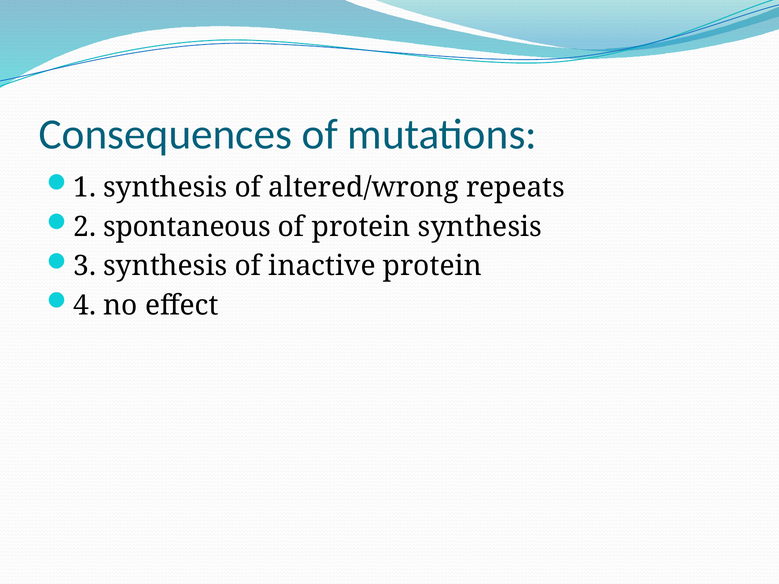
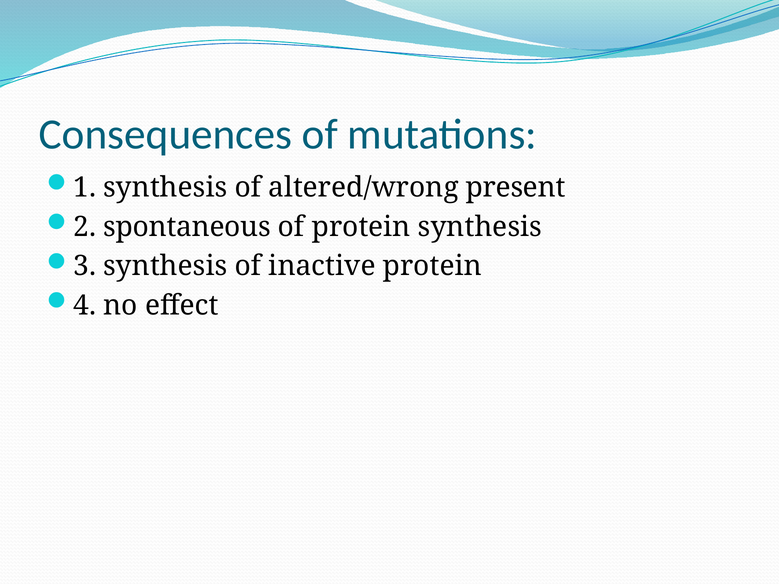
repeats: repeats -> present
